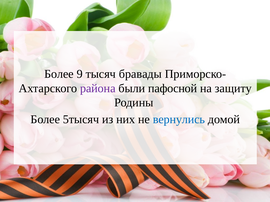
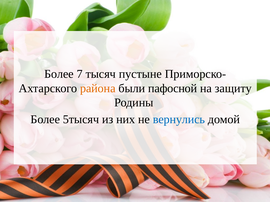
9: 9 -> 7
бравады: бравады -> пустыне
района colour: purple -> orange
